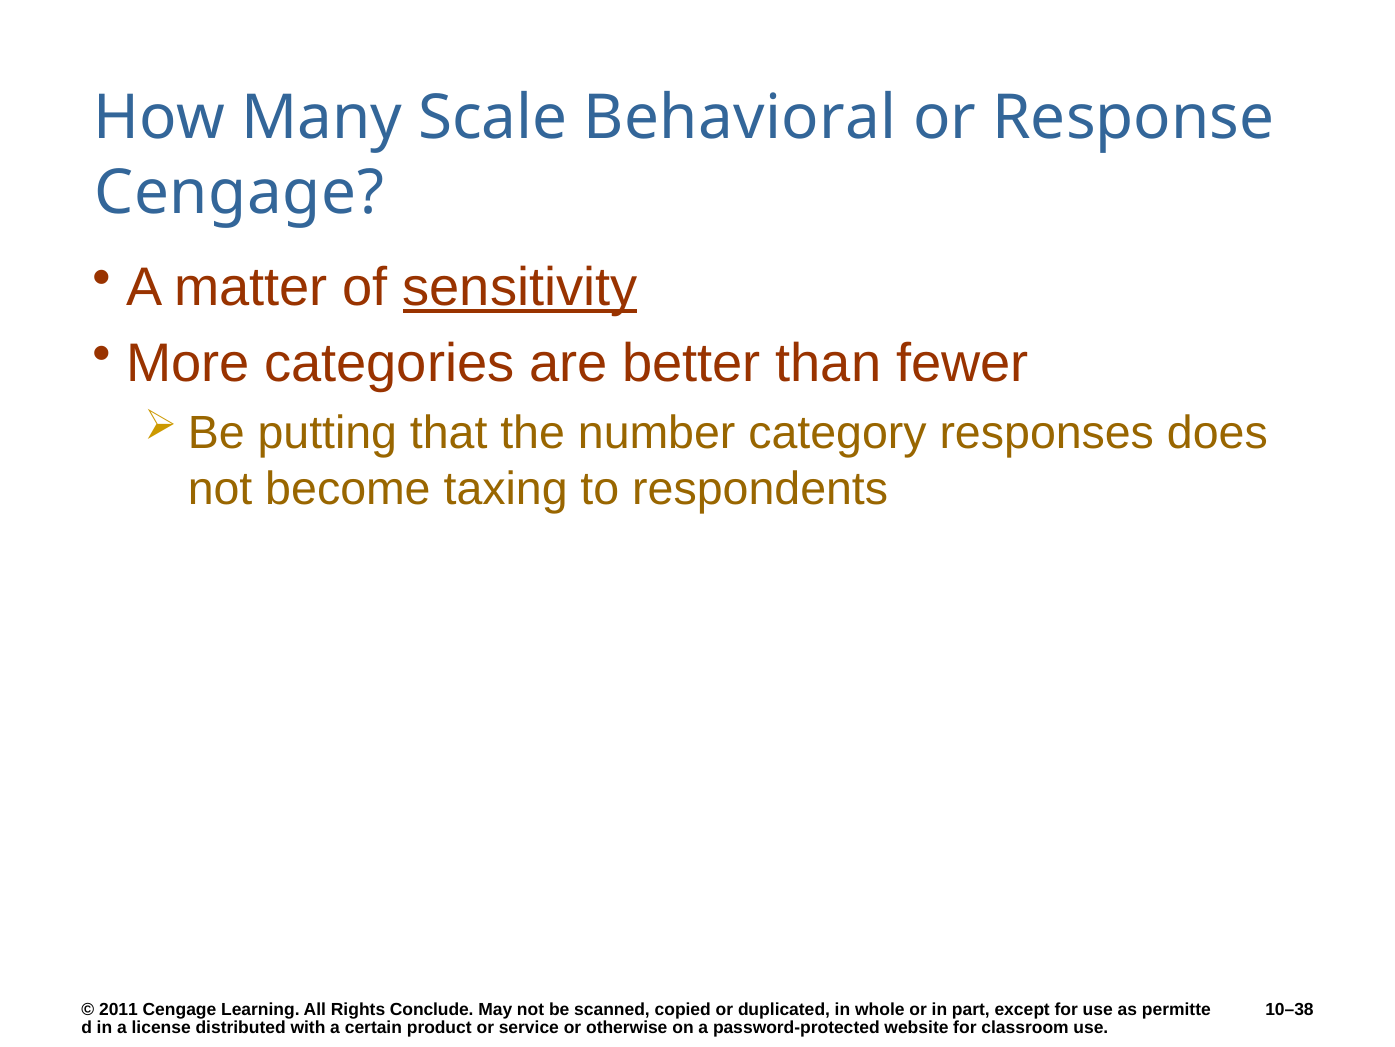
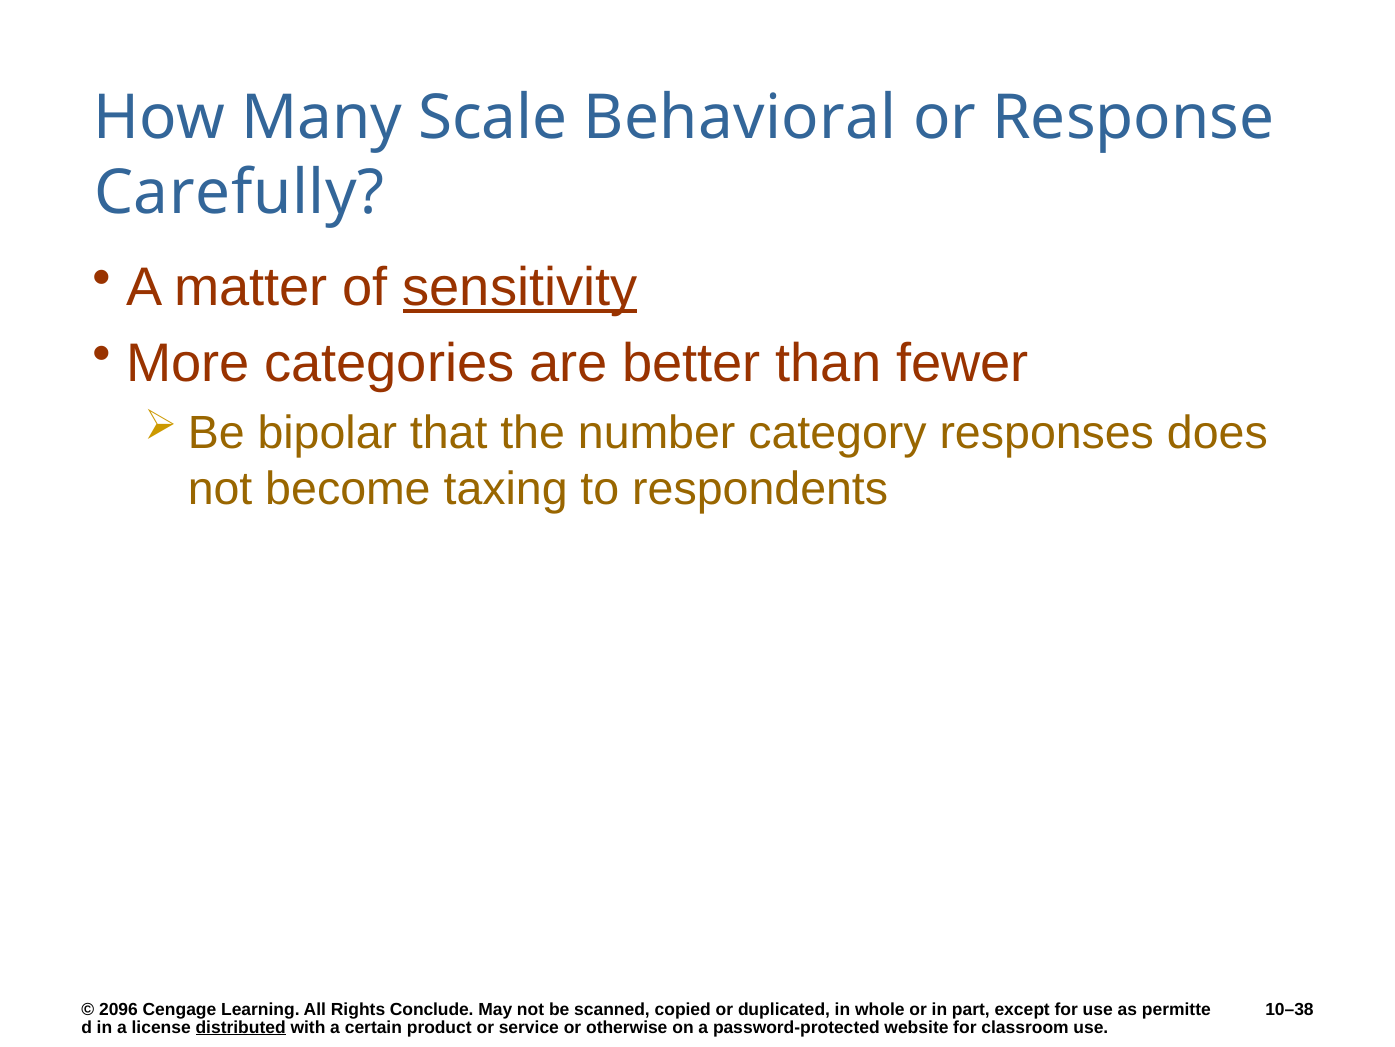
Cengage at (239, 193): Cengage -> Carefully
putting: putting -> bipolar
2011: 2011 -> 2096
distributed underline: none -> present
